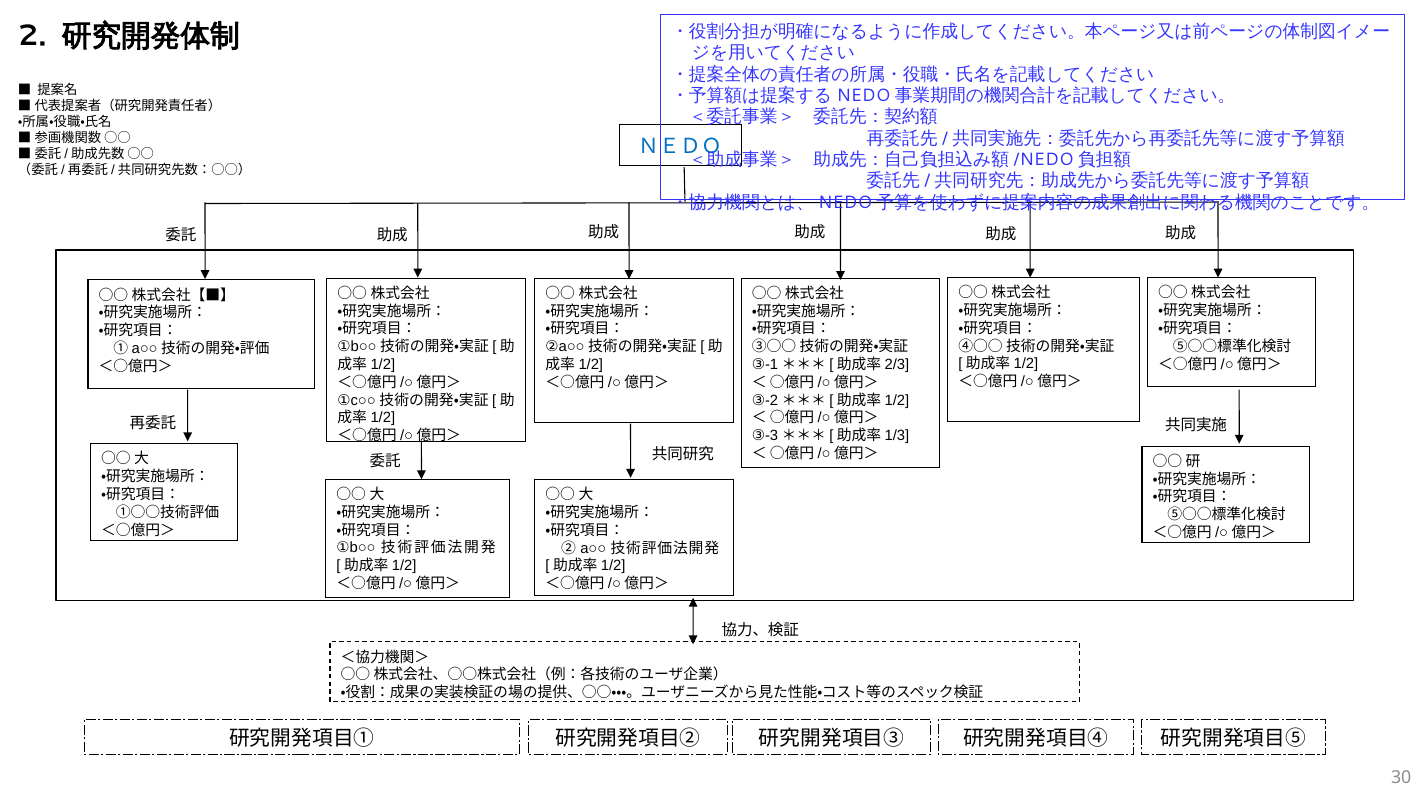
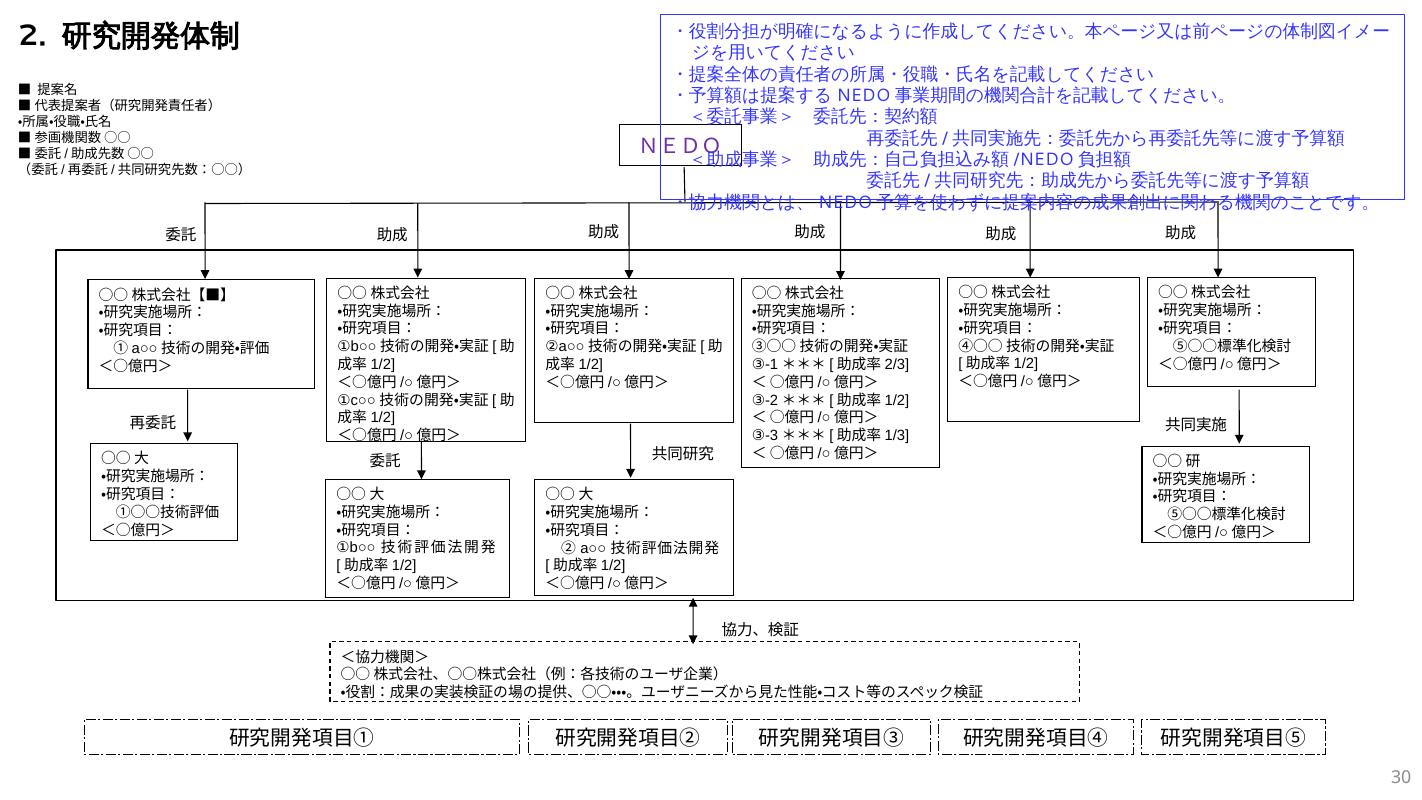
ＮＥＤＯ colour: blue -> purple
